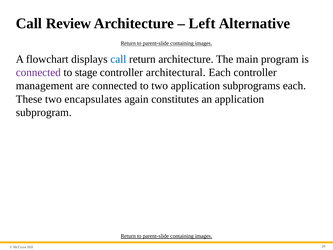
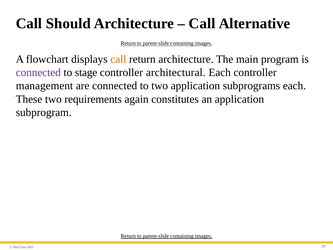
Review: Review -> Should
Left at (202, 23): Left -> Call
call at (118, 59) colour: blue -> orange
encapsulates: encapsulates -> requirements
